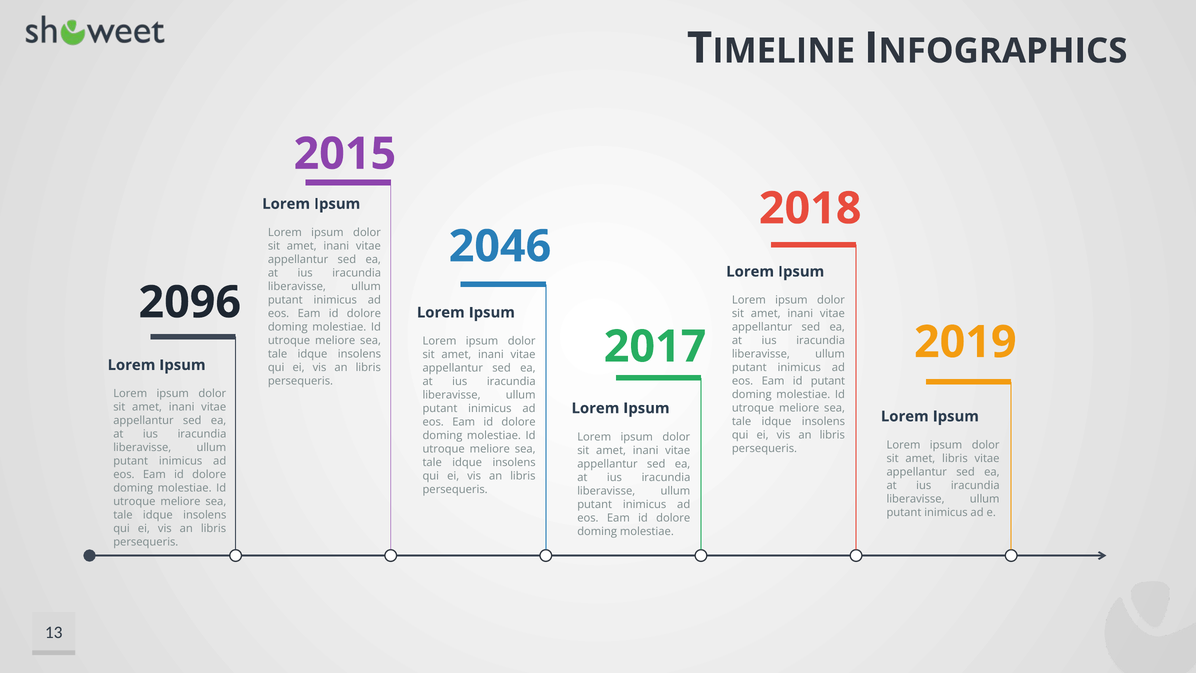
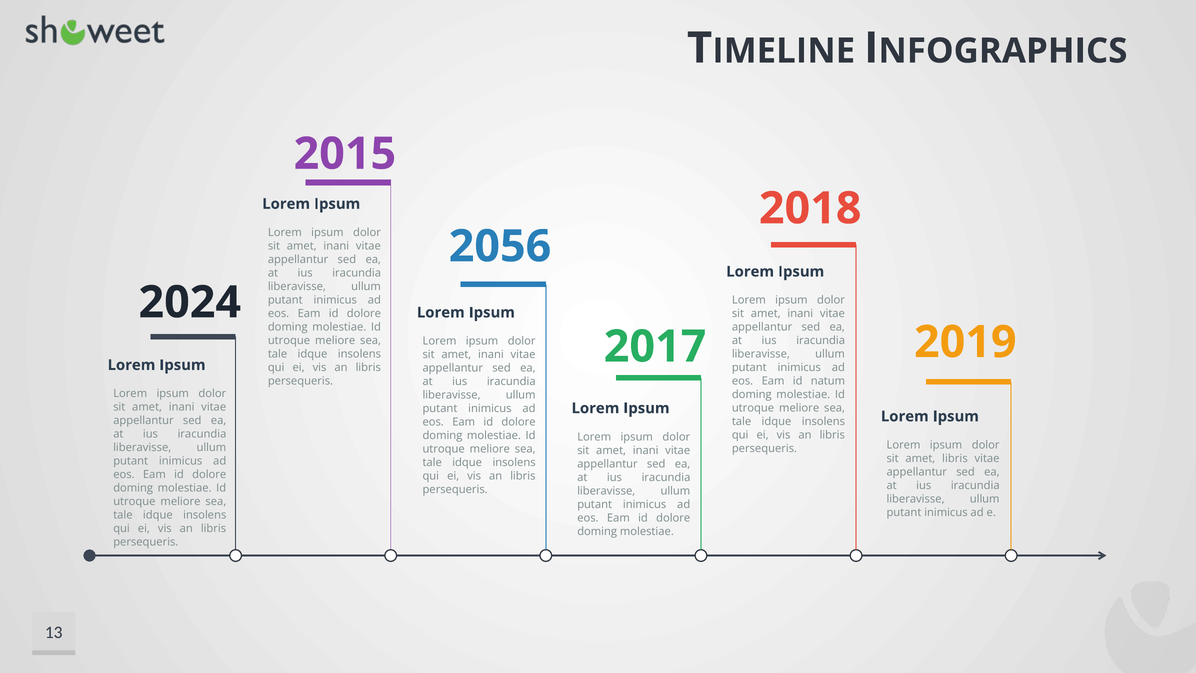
2046: 2046 -> 2056
2096: 2096 -> 2024
id putant: putant -> natum
